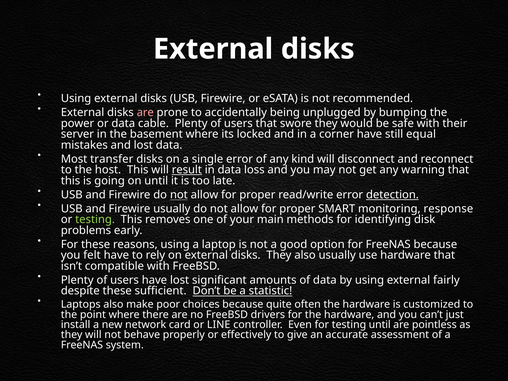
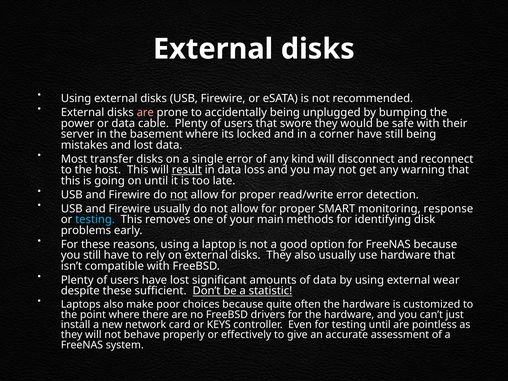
still equal: equal -> being
detection underline: present -> none
testing at (95, 220) colour: light green -> light blue
you felt: felt -> still
fairly: fairly -> wear
LINE: LINE -> KEYS
